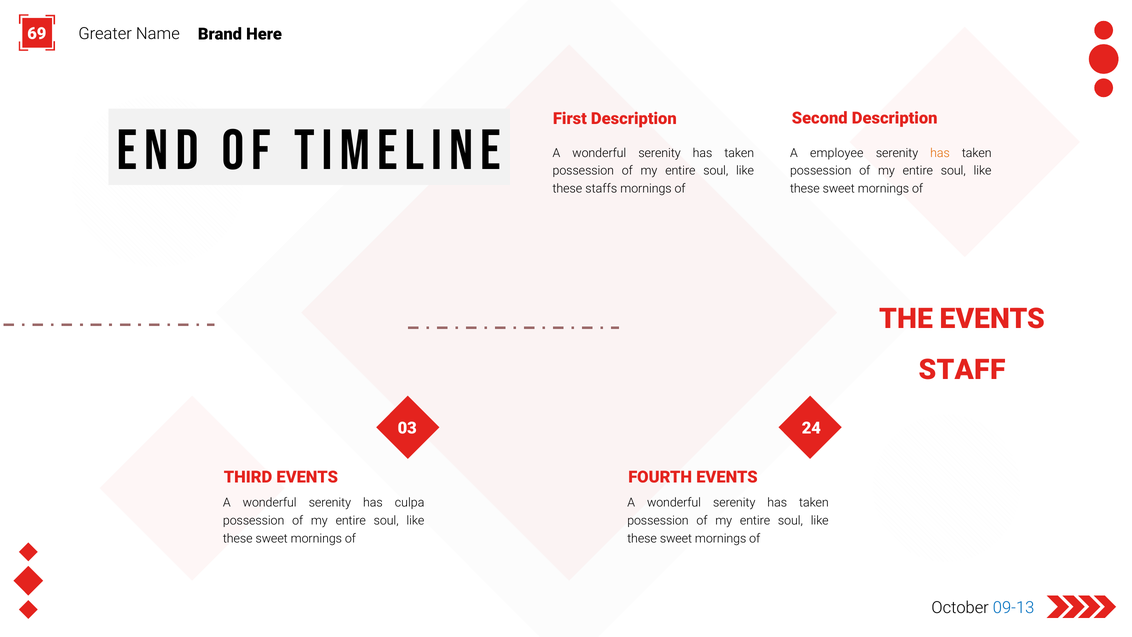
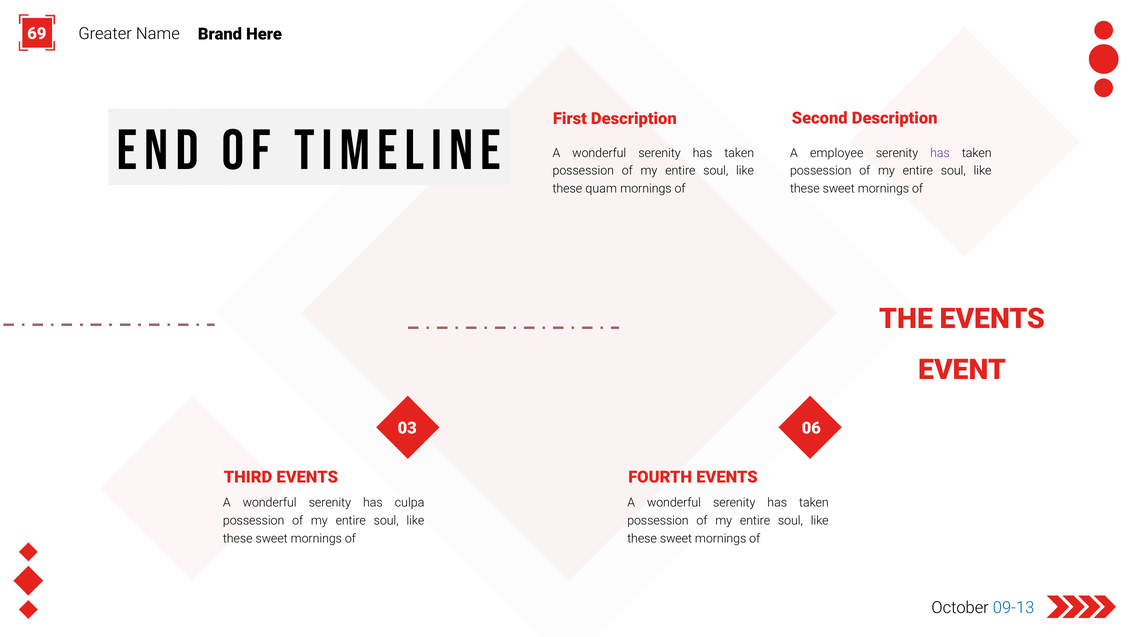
has at (940, 153) colour: orange -> purple
staffs: staffs -> quam
STAFF: STAFF -> EVENT
24: 24 -> 06
